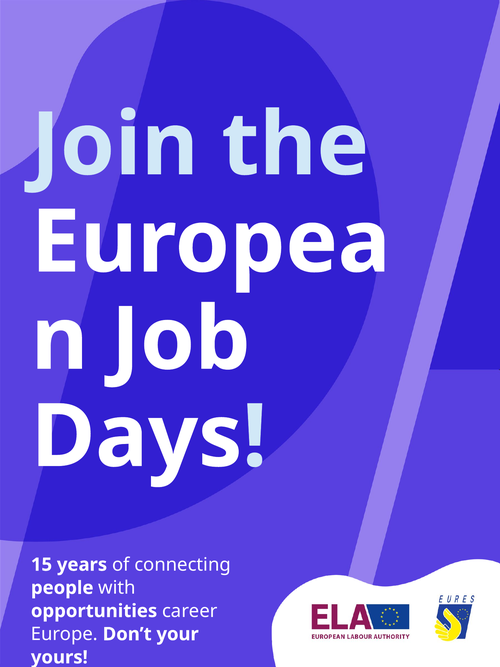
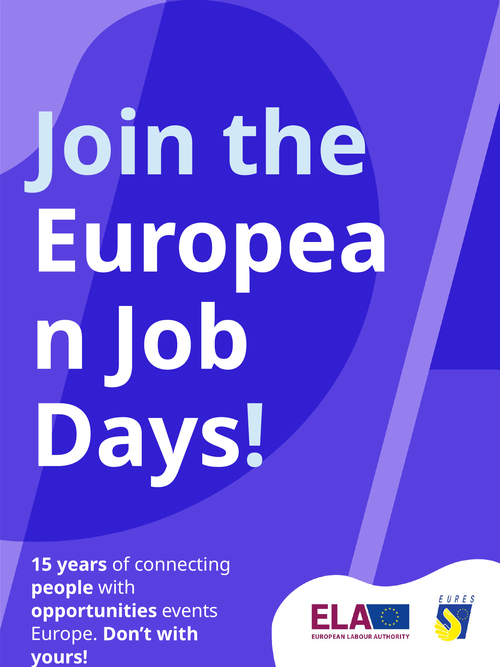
career: career -> events
Don’t your: your -> with
